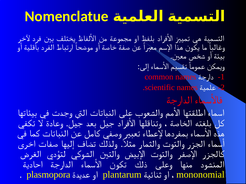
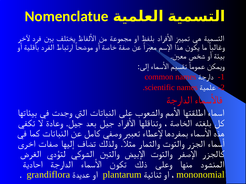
plasmopora: plasmopora -> grandiflora
